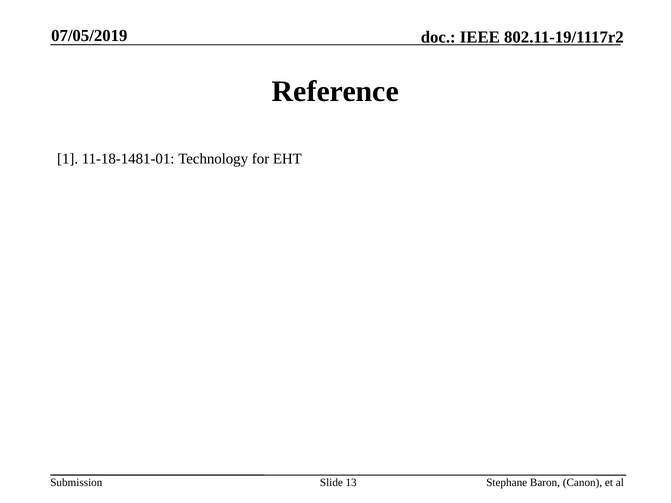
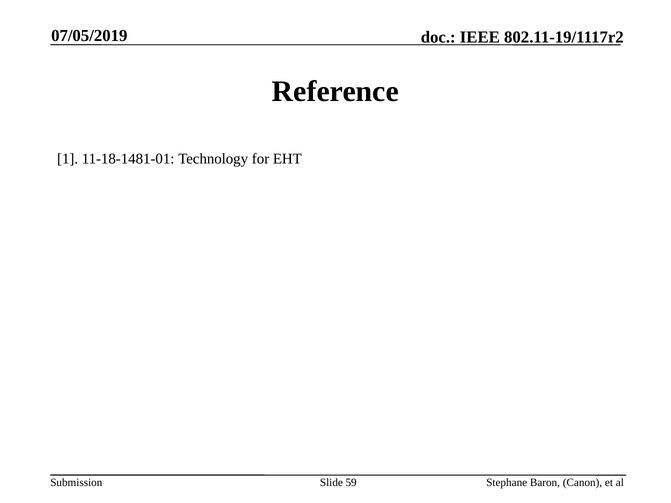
13: 13 -> 59
